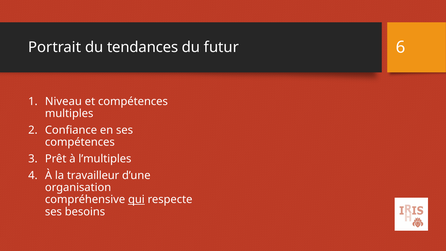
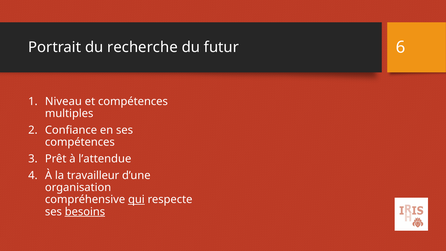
tendances: tendances -> recherche
l’multiples: l’multiples -> l’attendue
besoins underline: none -> present
